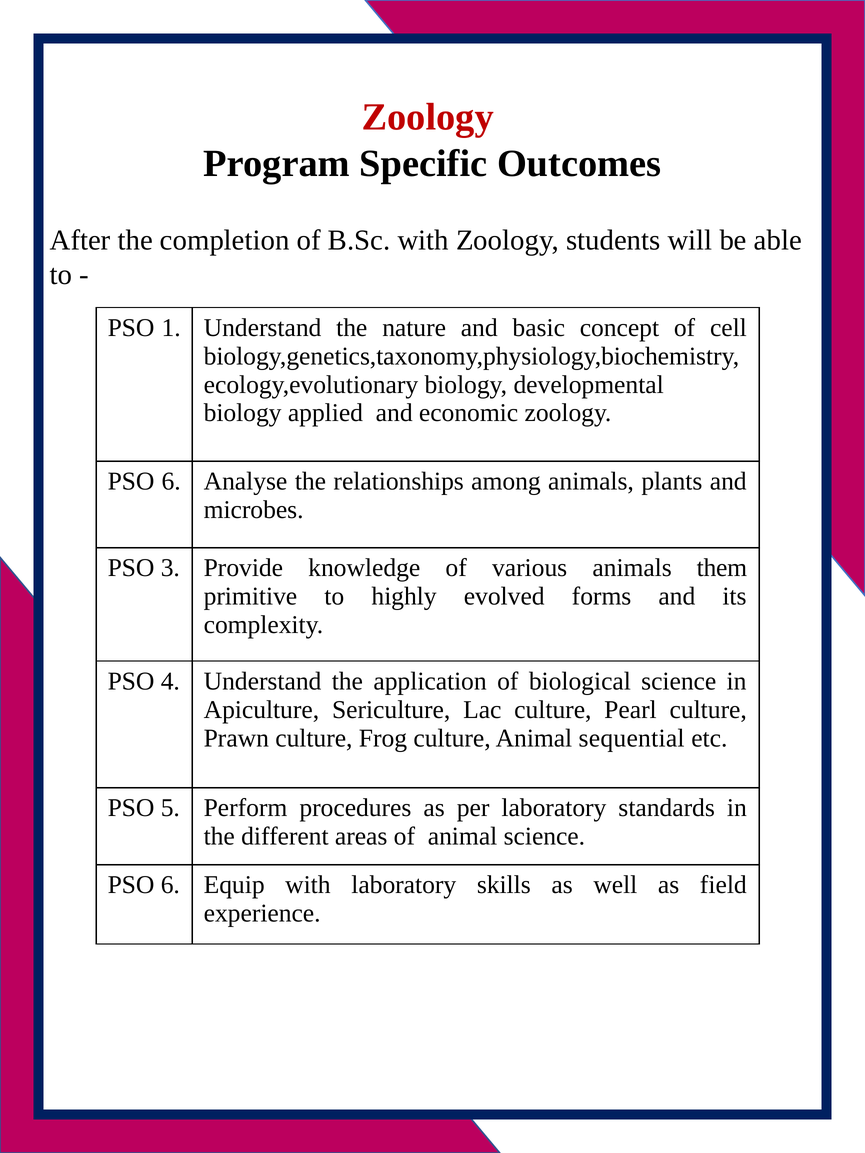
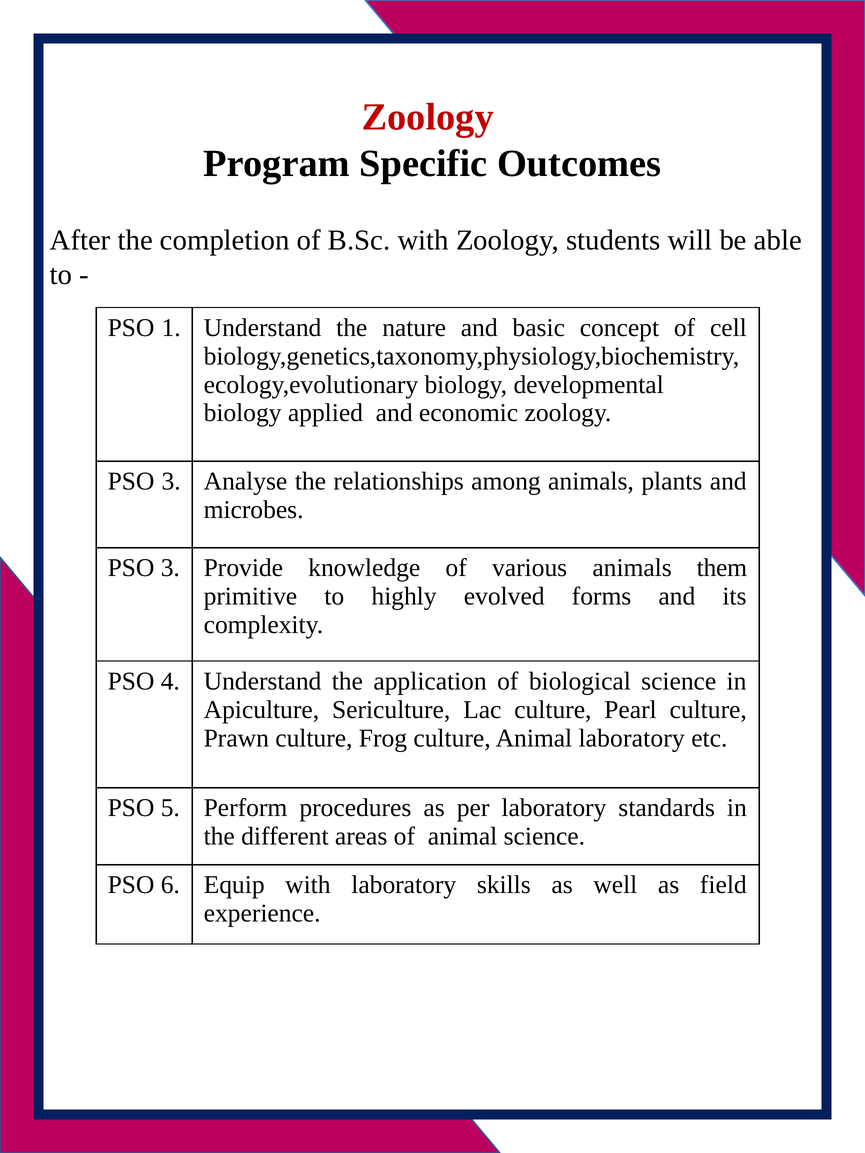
6 at (171, 481): 6 -> 3
Animal sequential: sequential -> laboratory
